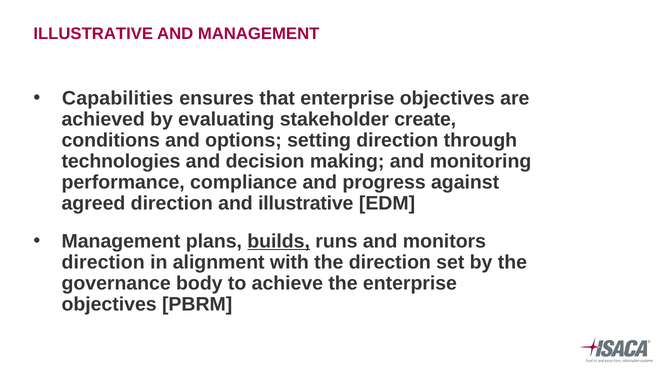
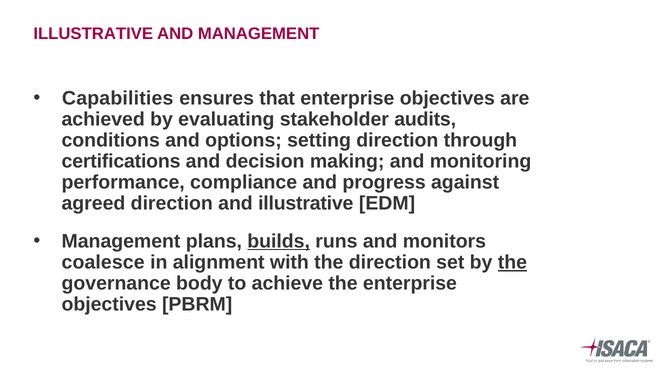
create: create -> audits
technologies: technologies -> certifications
direction at (103, 262): direction -> coalesce
the at (512, 262) underline: none -> present
